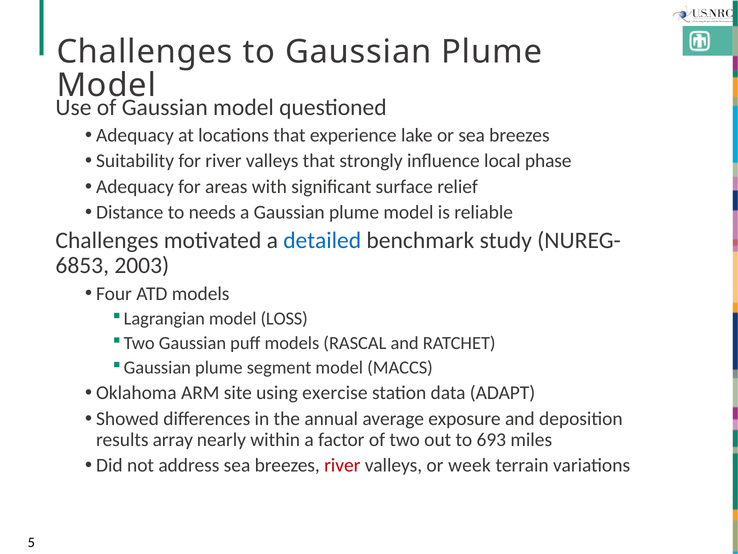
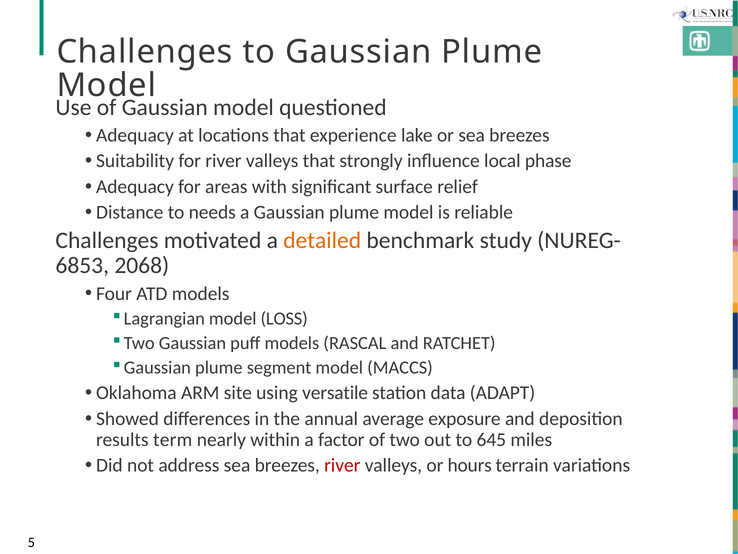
detailed colour: blue -> orange
2003: 2003 -> 2068
exercise: exercise -> versatile
array: array -> term
693: 693 -> 645
week: week -> hours
